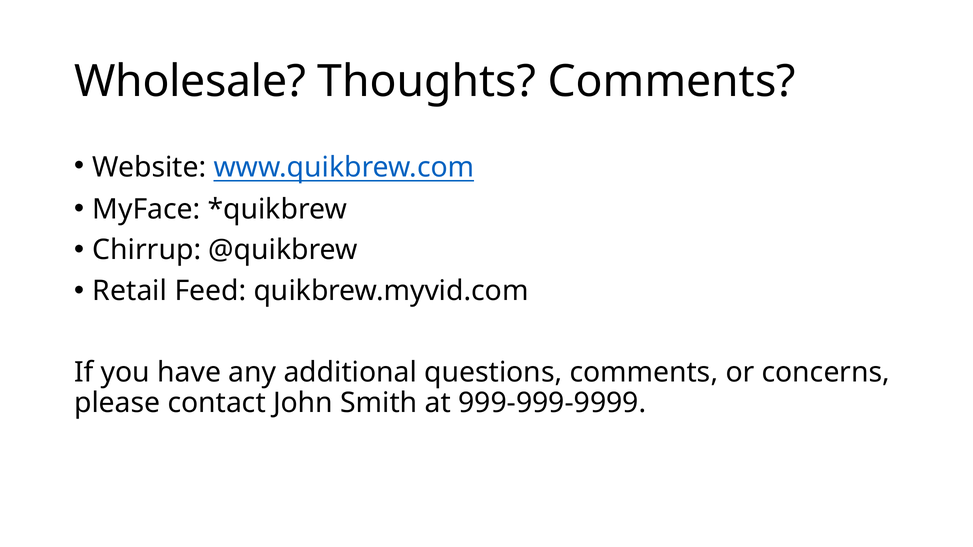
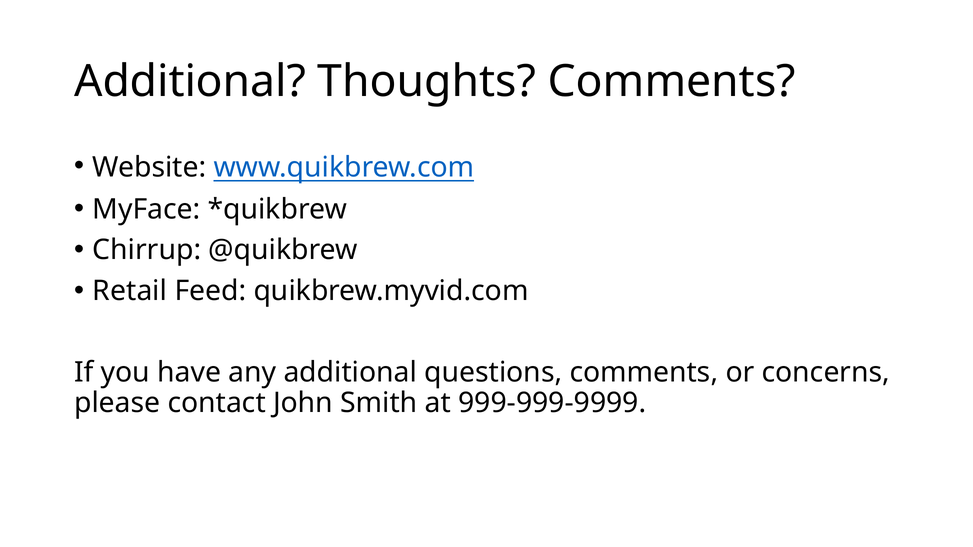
Wholesale at (190, 82): Wholesale -> Additional
